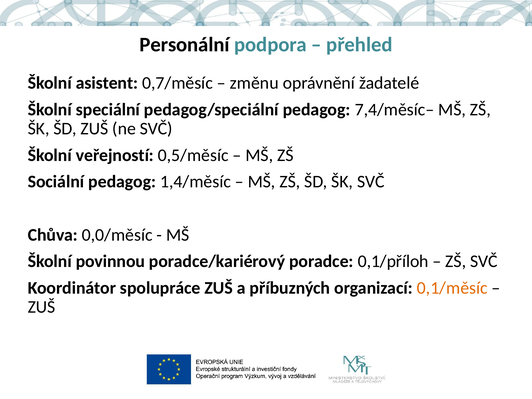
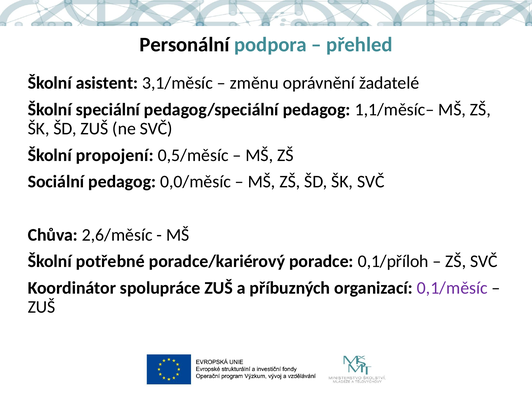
0,7/měsíc: 0,7/měsíc -> 3,1/měsíc
7,4/měsíc–: 7,4/měsíc– -> 1,1/měsíc–
veřejností: veřejností -> propojení
1,4/měsíc: 1,4/měsíc -> 0,0/měsíc
0,0/měsíc: 0,0/měsíc -> 2,6/měsíc
povinnou: povinnou -> potřebné
0,1/měsíc colour: orange -> purple
